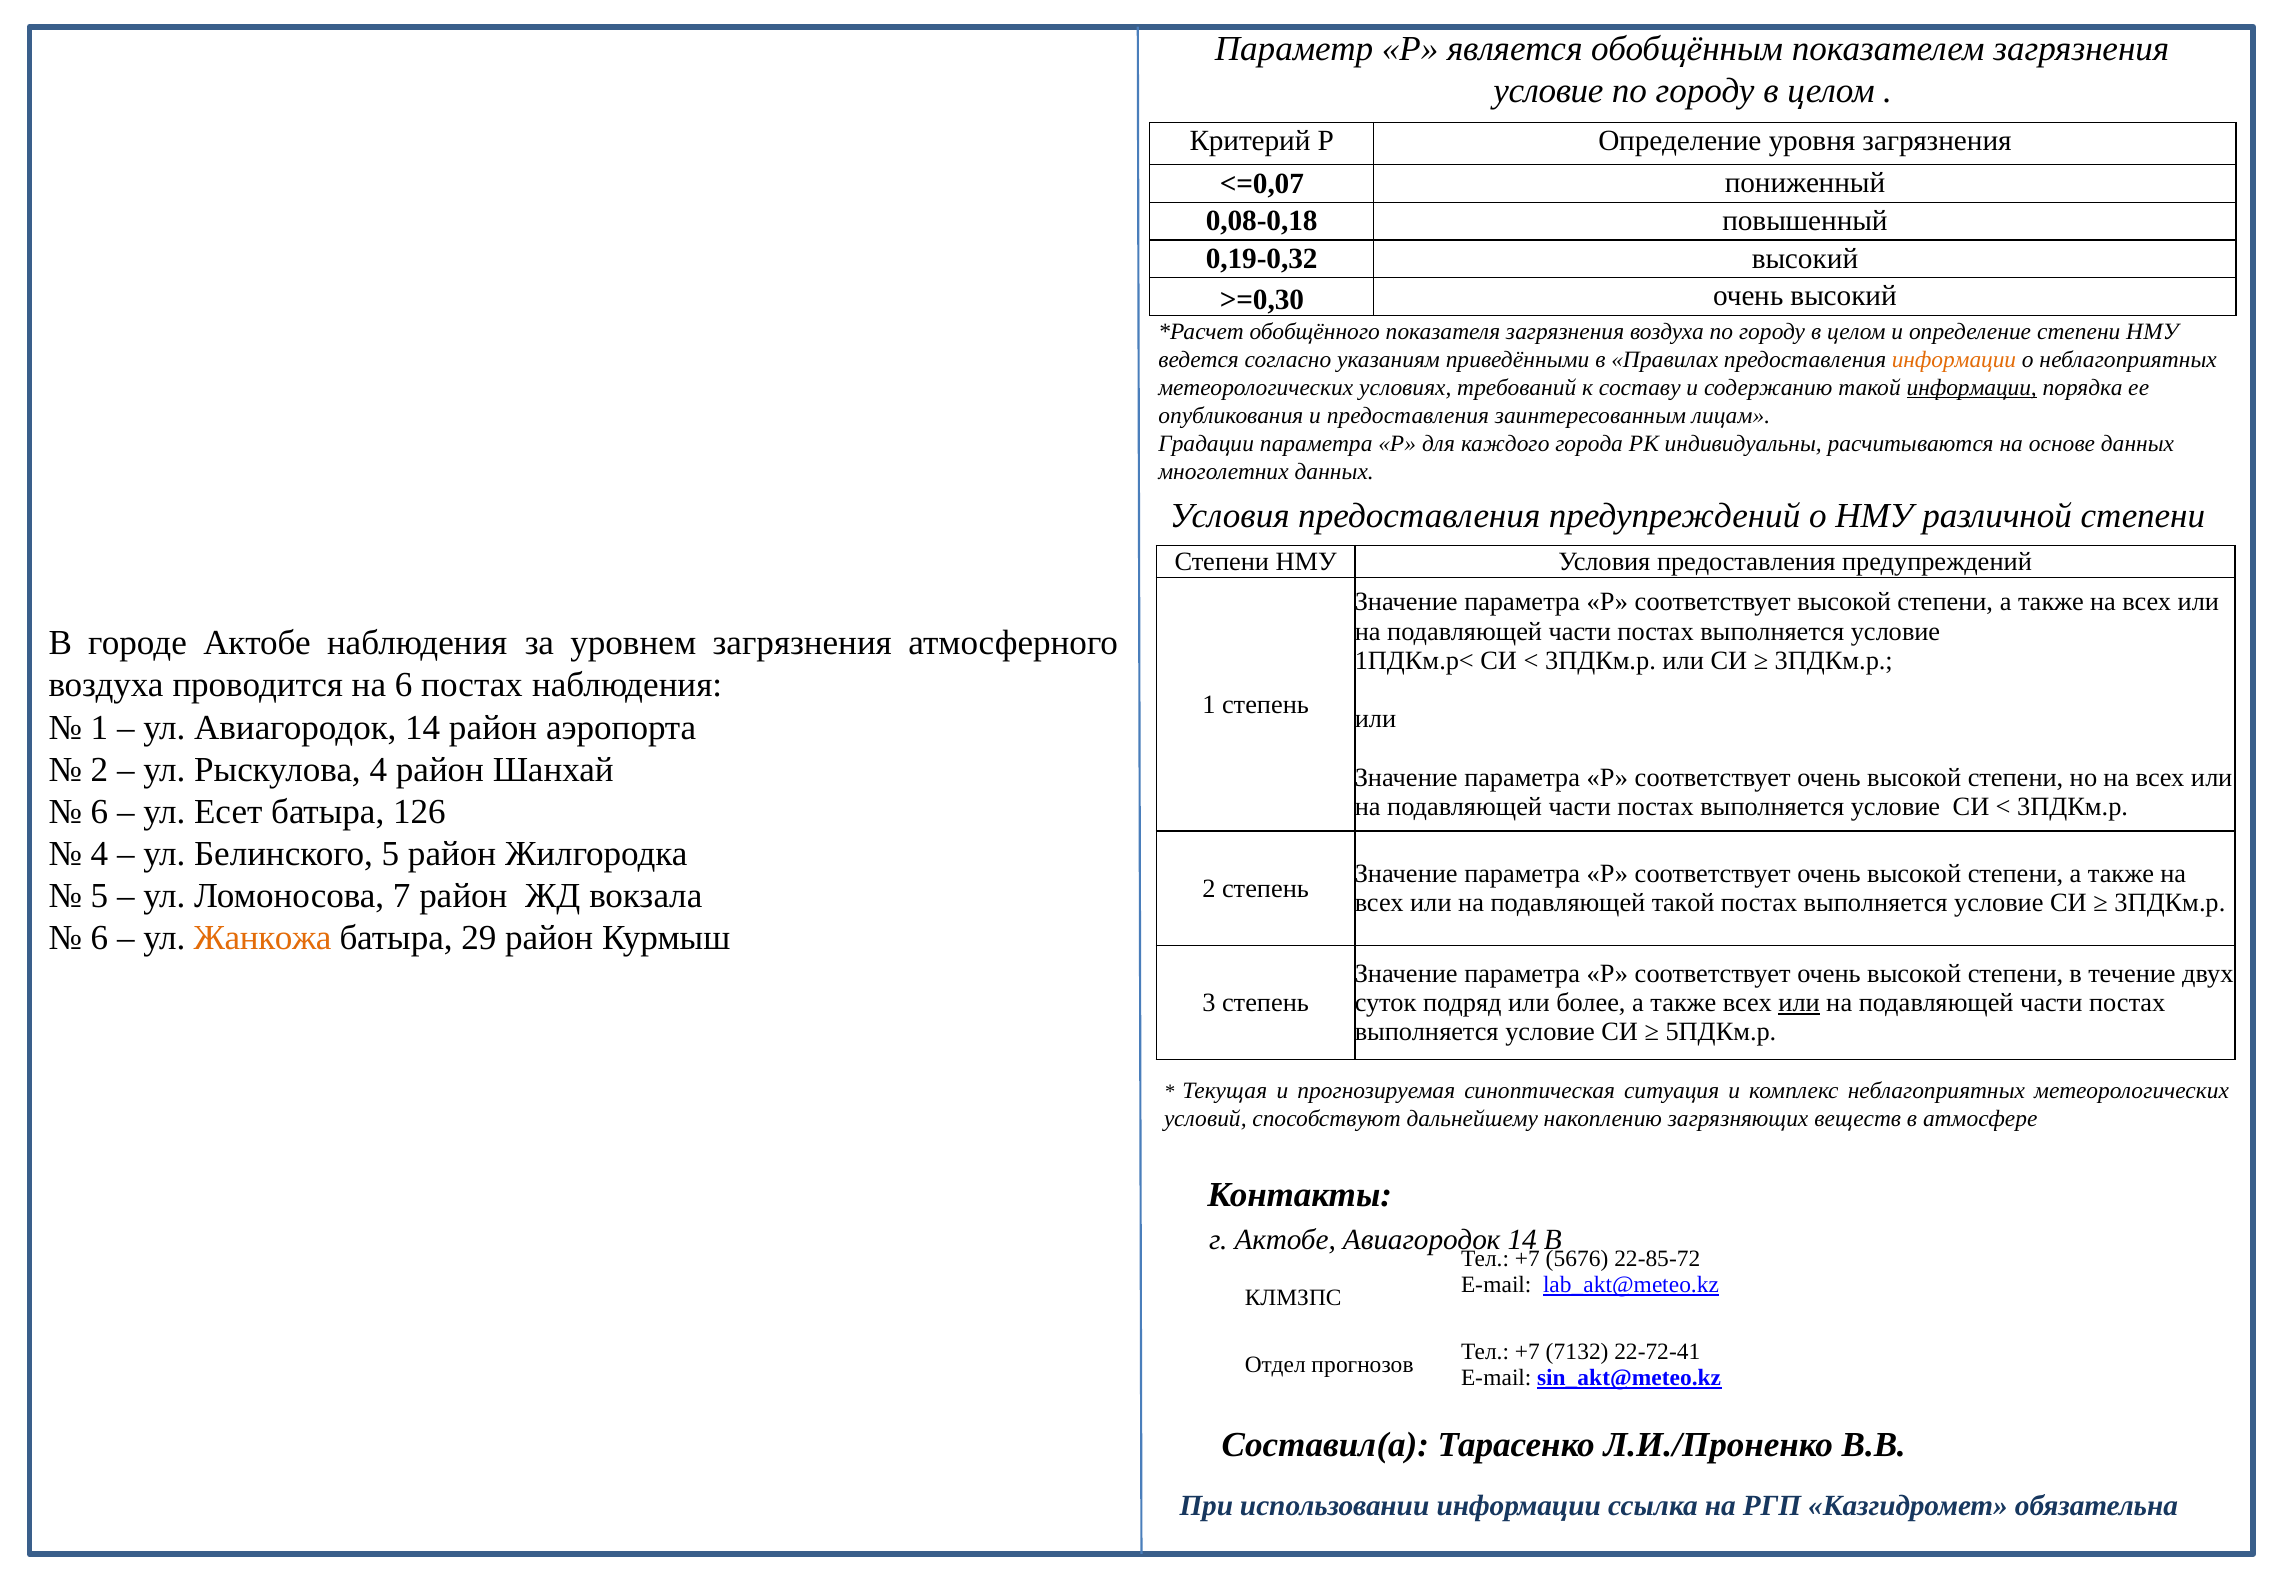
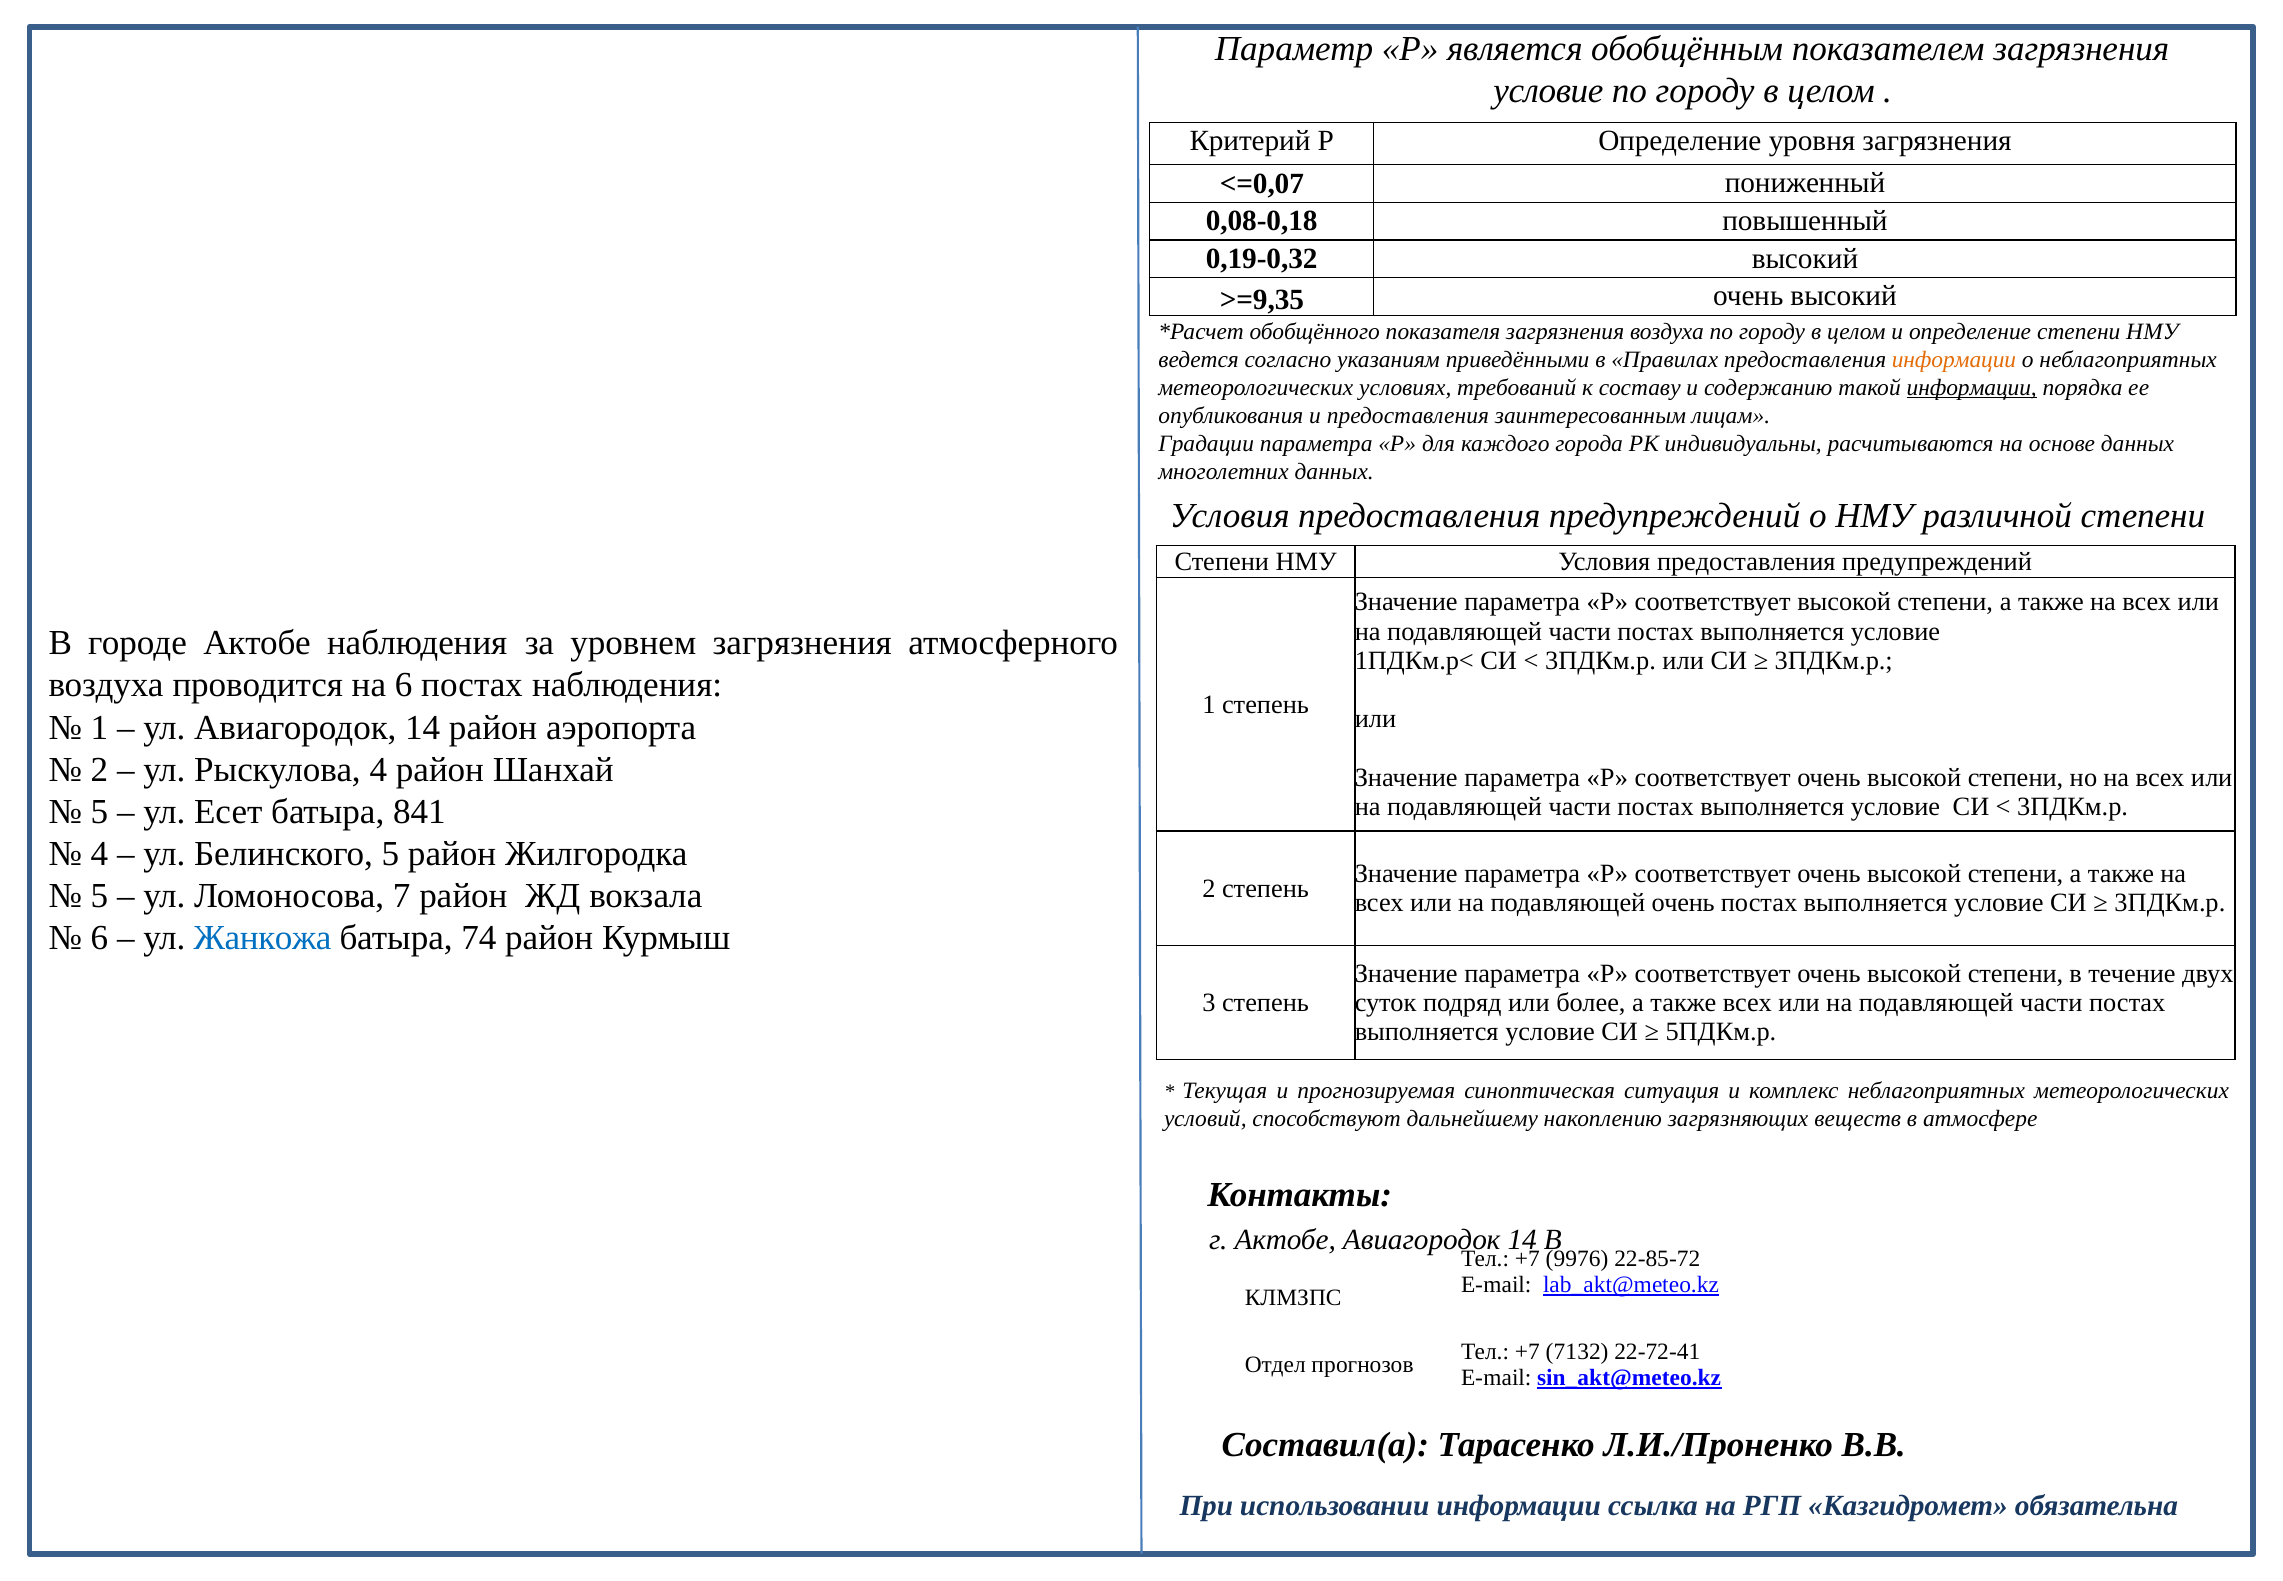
>=0,30: >=0,30 -> >=9,35
6 at (99, 812): 6 -> 5
126: 126 -> 841
подавляющей такой: такой -> очень
Жанкожа colour: orange -> blue
29: 29 -> 74
или at (1799, 1002) underline: present -> none
5676: 5676 -> 9976
